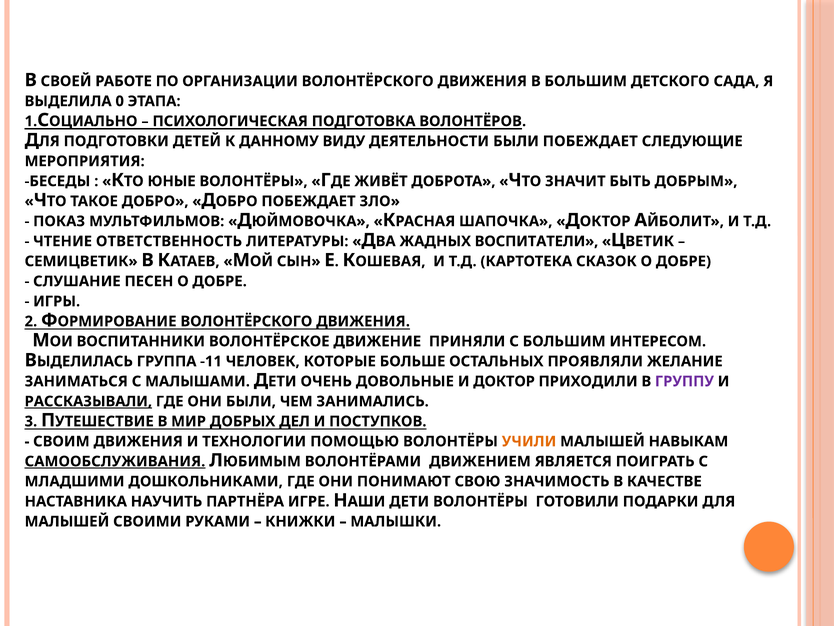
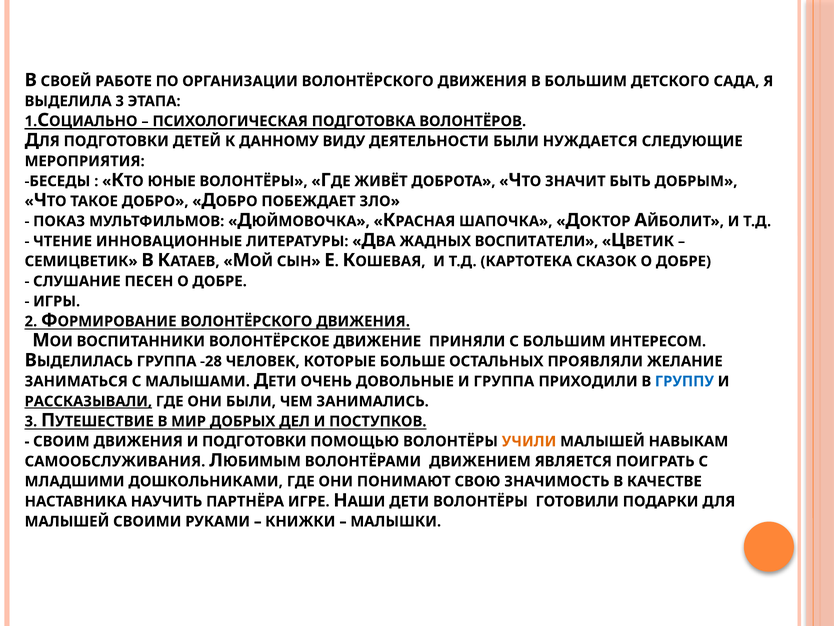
ВЫДЕЛИЛА 0: 0 -> 3
БЫЛИ ПОБЕЖДАЕТ: ПОБЕЖДАЕТ -> НУЖДАЕТСЯ
ОТВЕТСТВЕННОСТЬ: ОТВЕТСТВЕННОСТЬ -> ИННОВАЦИОННЫЕ
-11: -11 -> -28
И ДОКТОР: ДОКТОР -> ГРУППА
ГРУППУ colour: purple -> blue
И ТЕХНОЛОГИИ: ТЕХНОЛОГИИ -> ПОДГОТОВКИ
САМООБСЛУЖИВАНИЯ underline: present -> none
